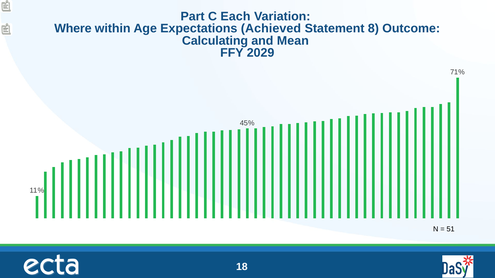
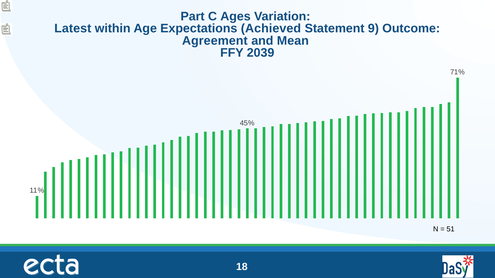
Each: Each -> Ages
Where: Where -> Latest
8: 8 -> 9
Calculating: Calculating -> Agreement
2029: 2029 -> 2039
